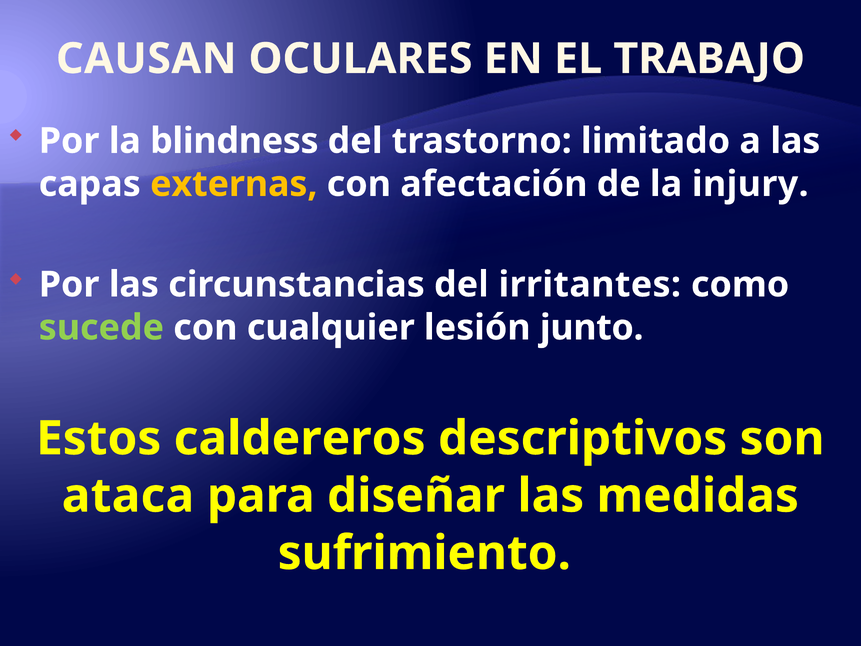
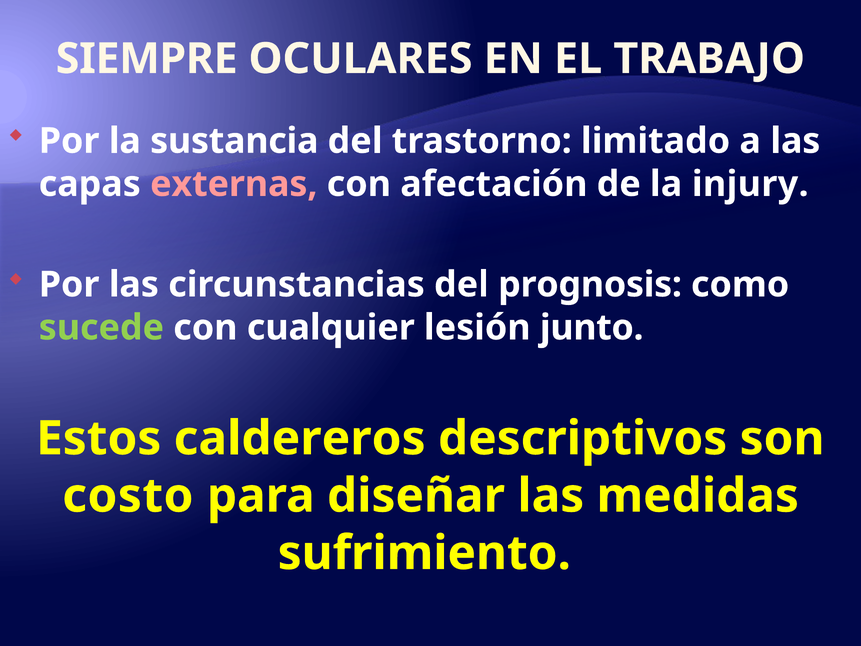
CAUSAN: CAUSAN -> SIEMPRE
blindness: blindness -> sustancia
externas colour: yellow -> pink
irritantes: irritantes -> prognosis
ataca: ataca -> costo
